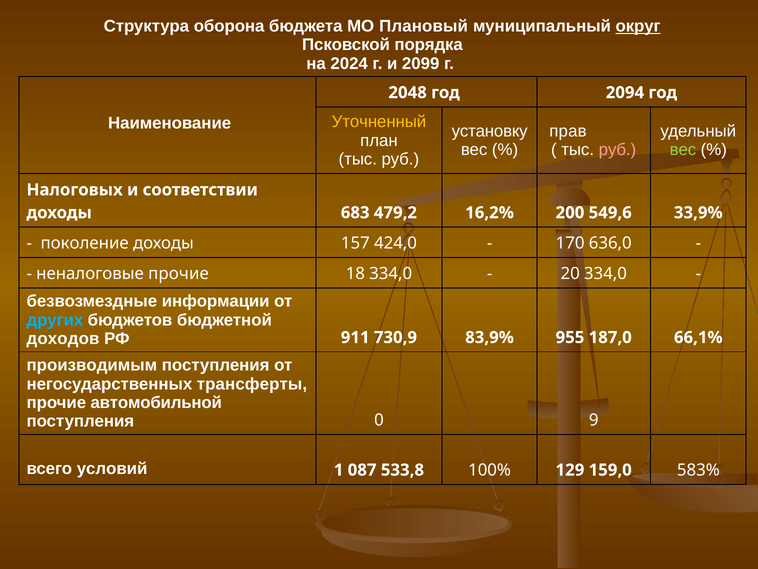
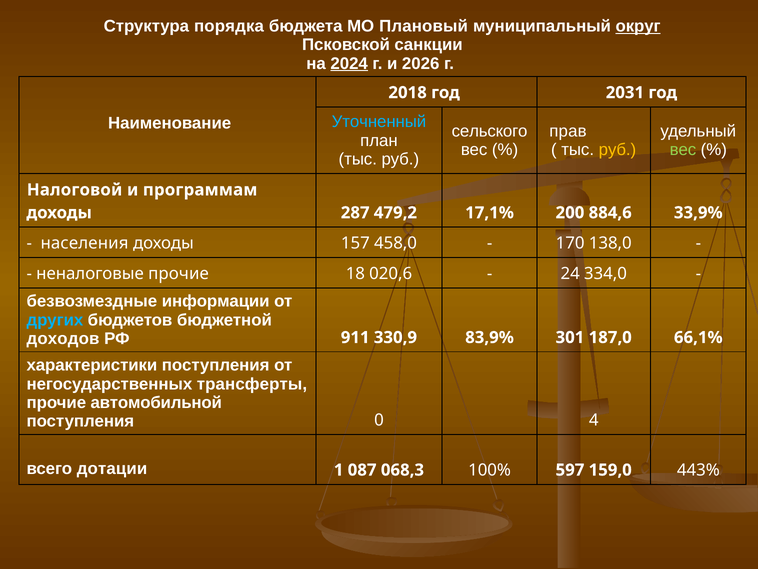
оборона: оборона -> порядка
порядка: порядка -> санкции
2024 underline: none -> present
2099: 2099 -> 2026
2048: 2048 -> 2018
2094: 2094 -> 2031
Уточненный colour: yellow -> light blue
установку: установку -> сельского
руб at (617, 150) colour: pink -> yellow
Налоговых: Налоговых -> Налоговой
соответствии: соответствии -> программам
683: 683 -> 287
16,2%: 16,2% -> 17,1%
549,6: 549,6 -> 884,6
поколение: поколение -> населения
424,0: 424,0 -> 458,0
636,0: 636,0 -> 138,0
18 334,0: 334,0 -> 020,6
20: 20 -> 24
730,9: 730,9 -> 330,9
955: 955 -> 301
производимым: производимым -> характеристики
9: 9 -> 4
условий: условий -> дотации
533,8: 533,8 -> 068,3
129: 129 -> 597
583%: 583% -> 443%
